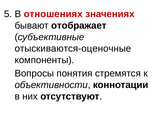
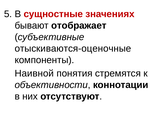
отношениях: отношениях -> сущностные
Вопросы: Вопросы -> Наивной
